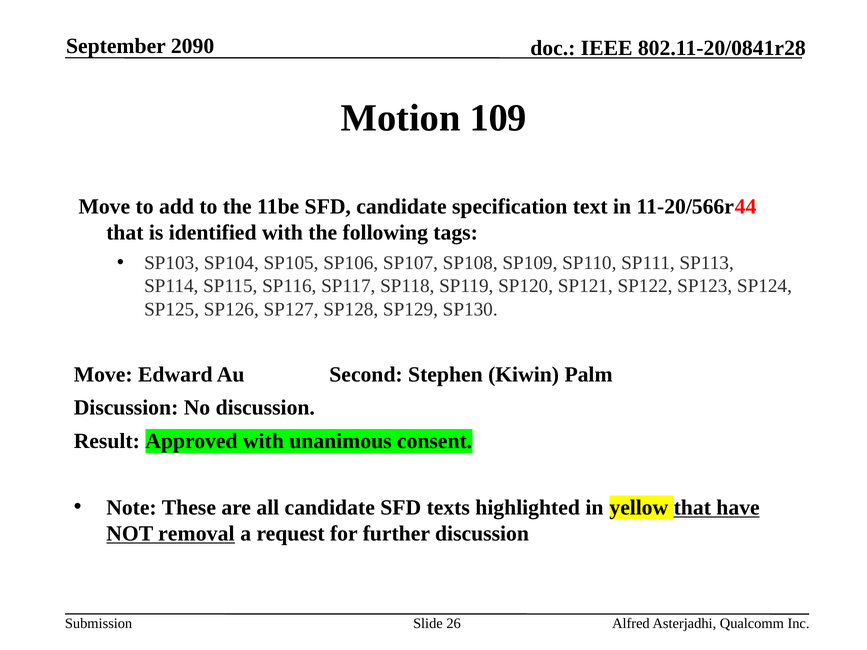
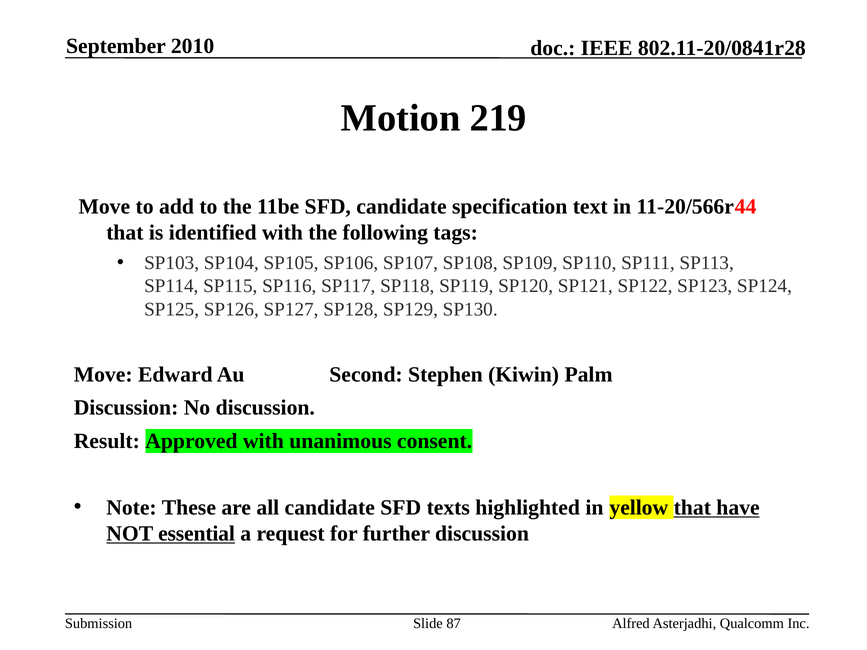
2090: 2090 -> 2010
109: 109 -> 219
removal: removal -> essential
26: 26 -> 87
